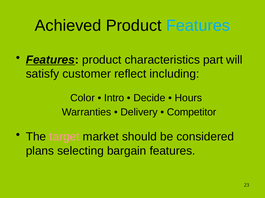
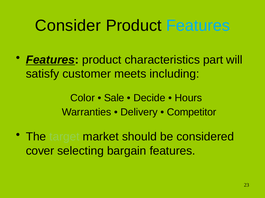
Achieved: Achieved -> Consider
reflect: reflect -> meets
Intro: Intro -> Sale
target colour: pink -> light green
plans: plans -> cover
